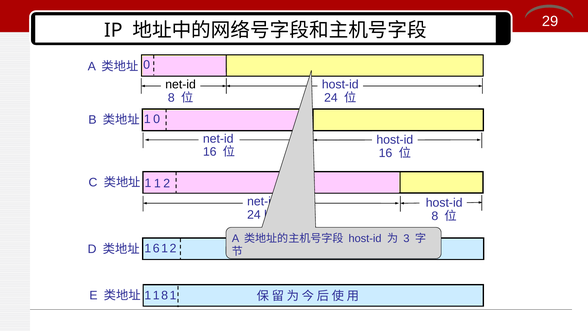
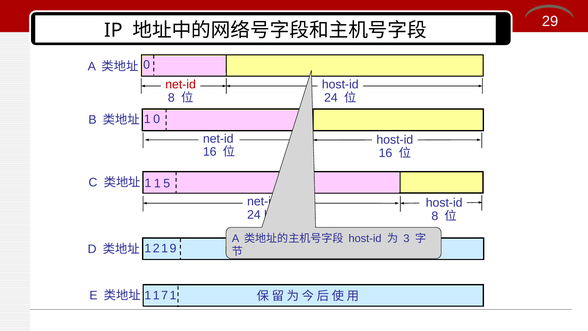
net-id at (181, 85) colour: black -> red
2 at (167, 183): 2 -> 5
6: 6 -> 2
1 2: 2 -> 9
1 8: 8 -> 7
